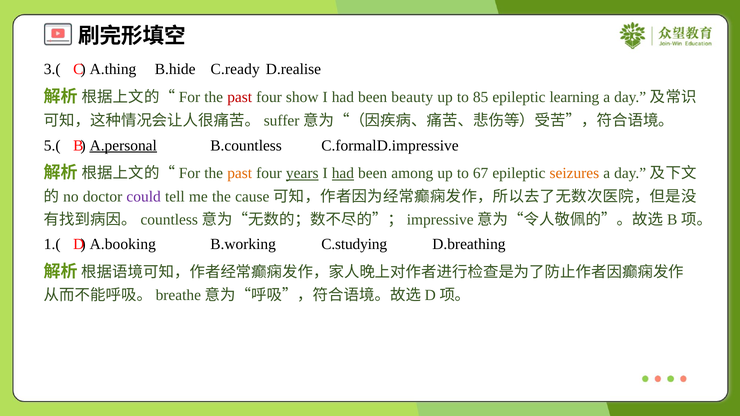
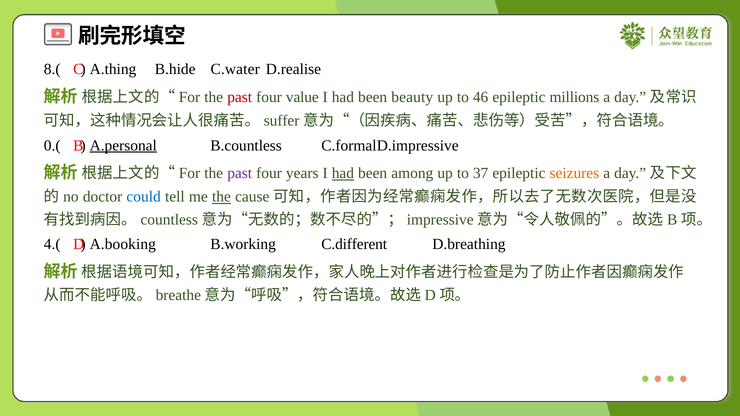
3.(: 3.( -> 8.(
C.ready: C.ready -> C.water
show: show -> value
85: 85 -> 46
learning: learning -> millions
5.(: 5.( -> 0.(
past at (240, 173) colour: orange -> purple
years underline: present -> none
67: 67 -> 37
could colour: purple -> blue
the at (221, 197) underline: none -> present
1.(: 1.( -> 4.(
C.studying: C.studying -> C.different
